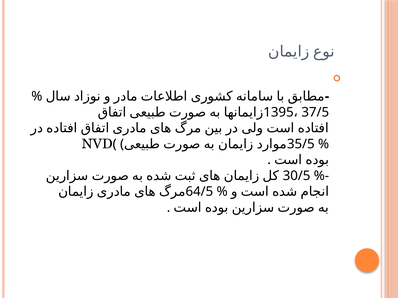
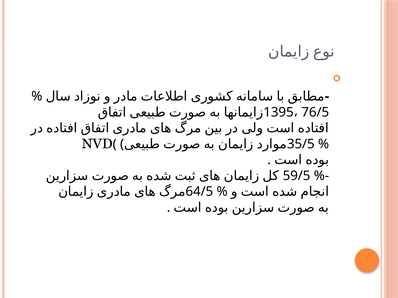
37/5: 37/5 -> 76/5
30/5: 30/5 -> 59/5
